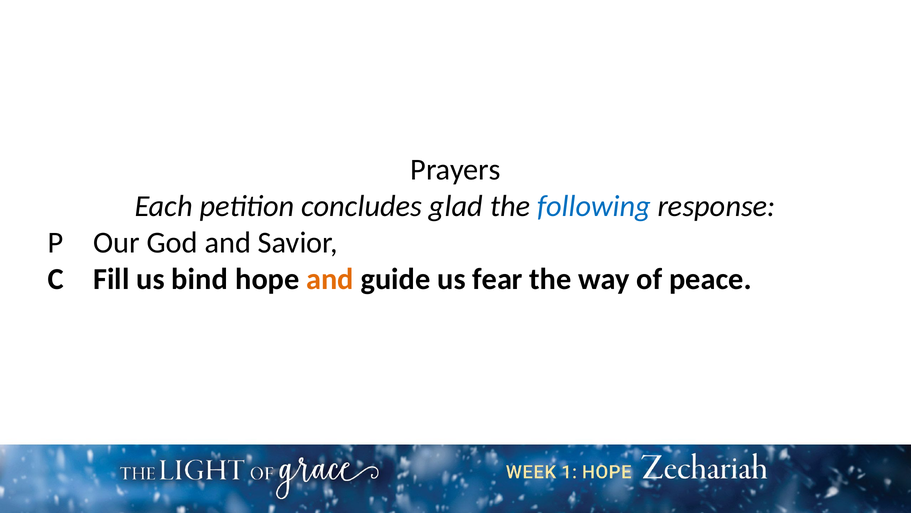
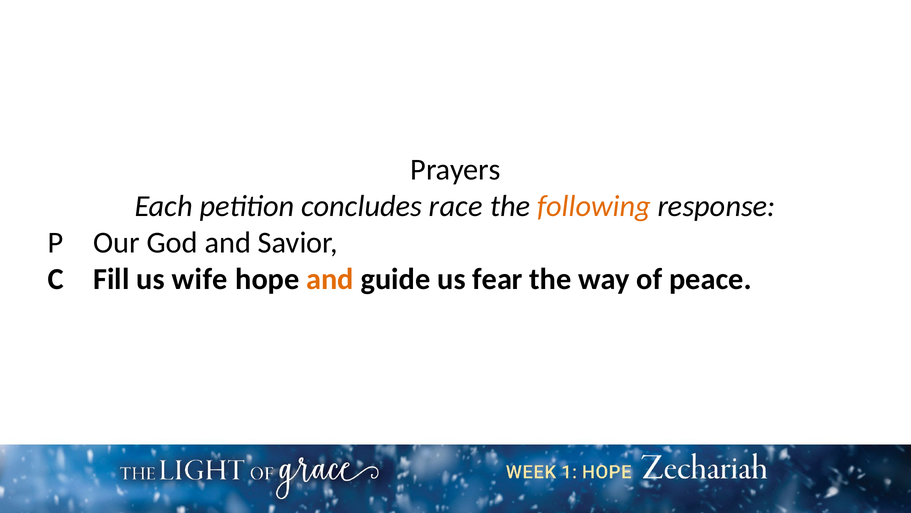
glad: glad -> race
following colour: blue -> orange
bind: bind -> wife
